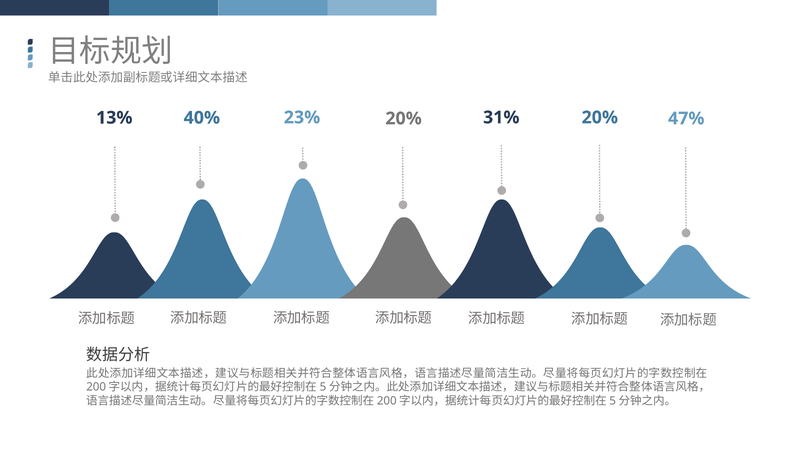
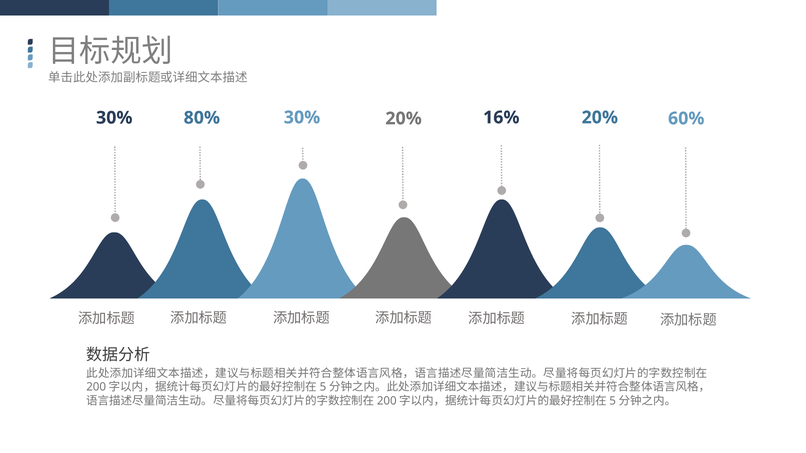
23% at (302, 118): 23% -> 30%
31%: 31% -> 16%
13% at (114, 118): 13% -> 30%
40%: 40% -> 80%
47%: 47% -> 60%
